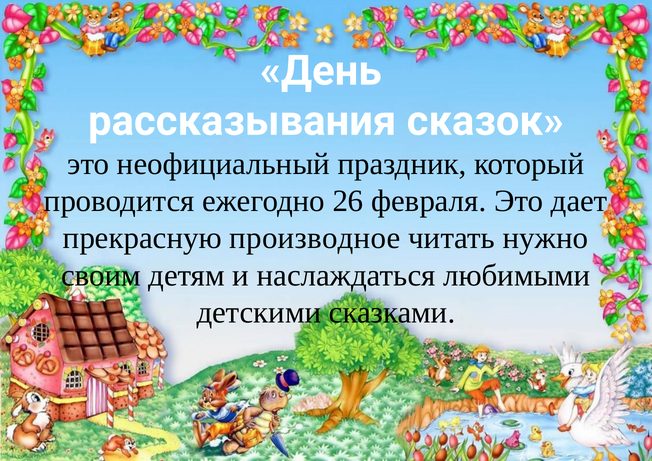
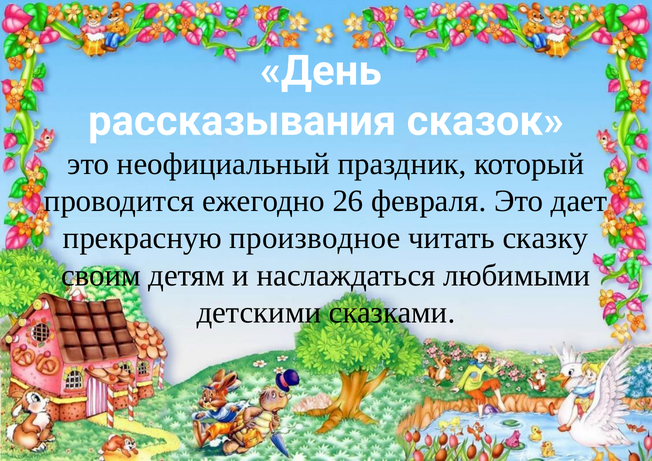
нужно: нужно -> сказку
